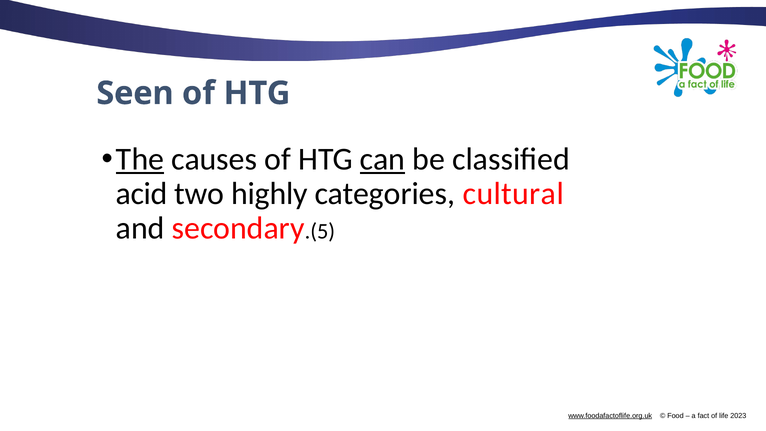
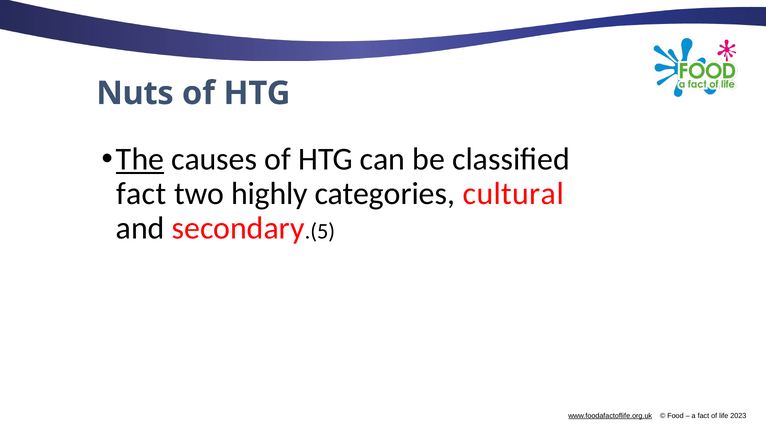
Seen: Seen -> Nuts
can underline: present -> none
acid at (142, 194): acid -> fact
